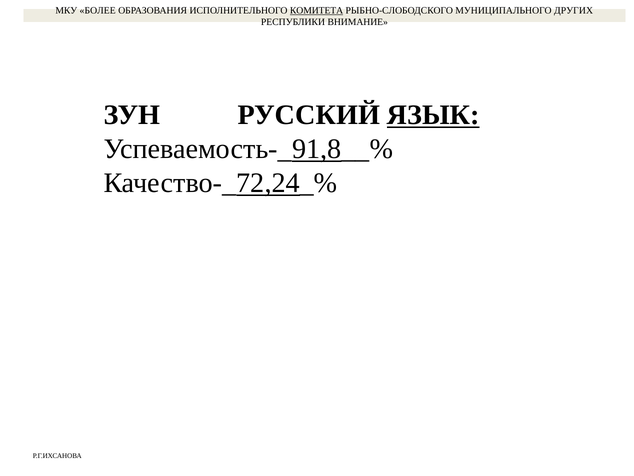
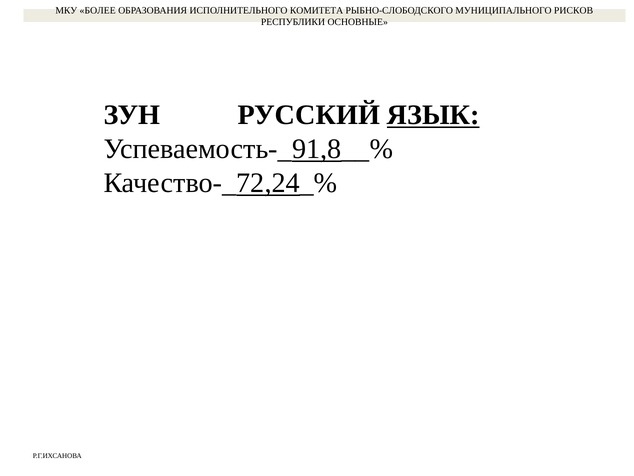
КОМИТЕТА underline: present -> none
ДРУГИХ: ДРУГИХ -> РИСКОВ
ВНИМАНИЕ: ВНИМАНИЕ -> ОСНОВНЫЕ
